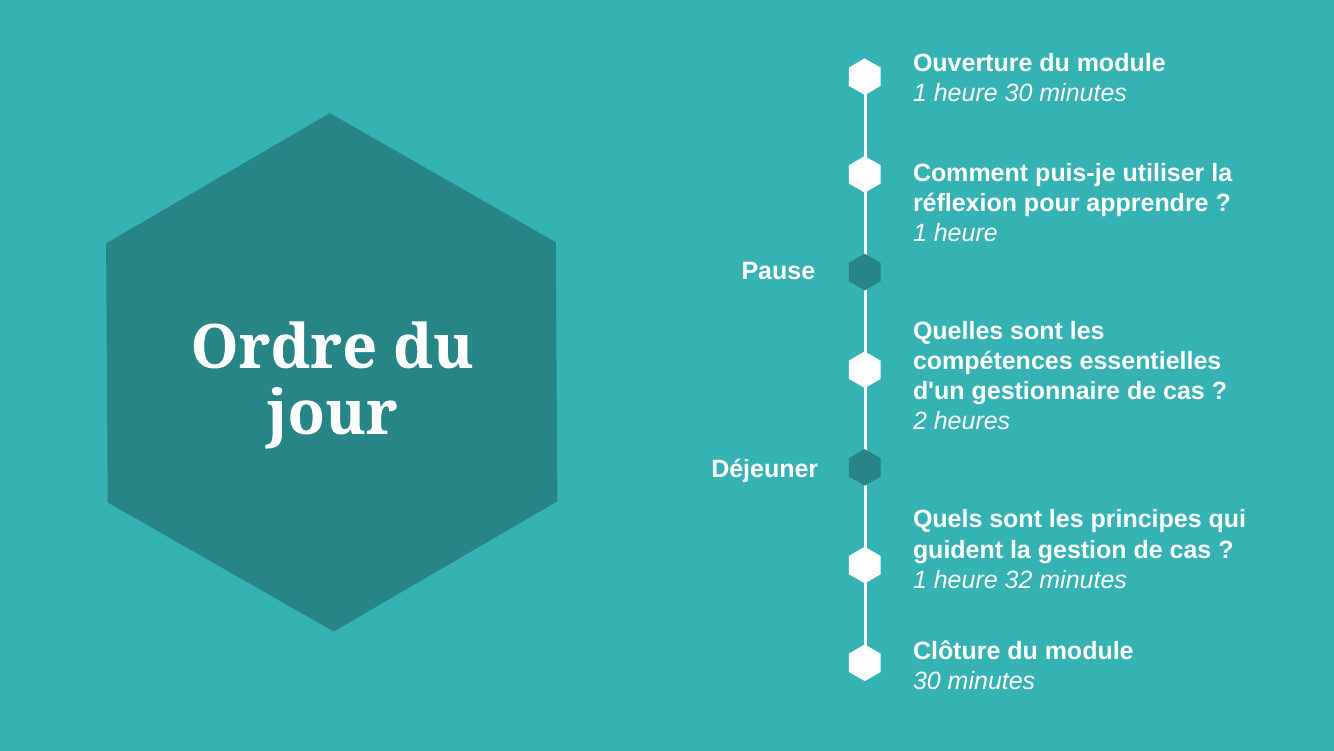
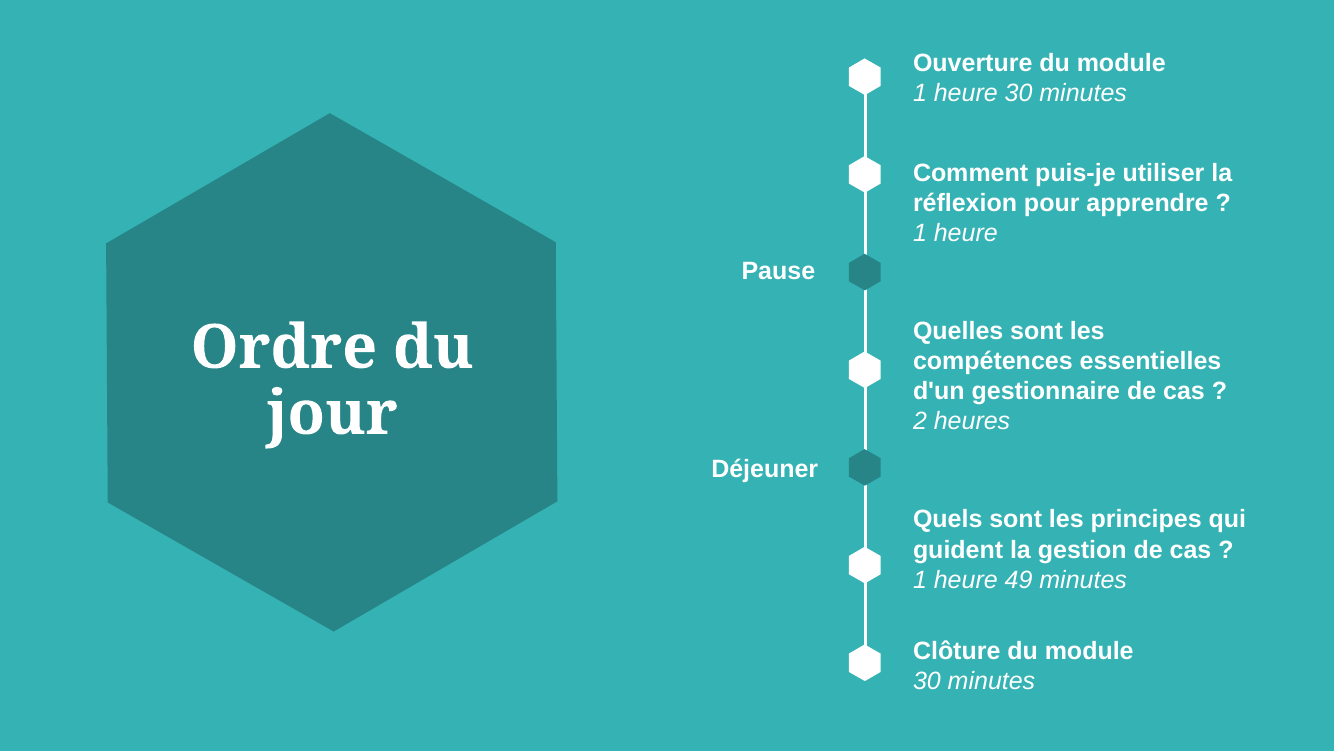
32: 32 -> 49
